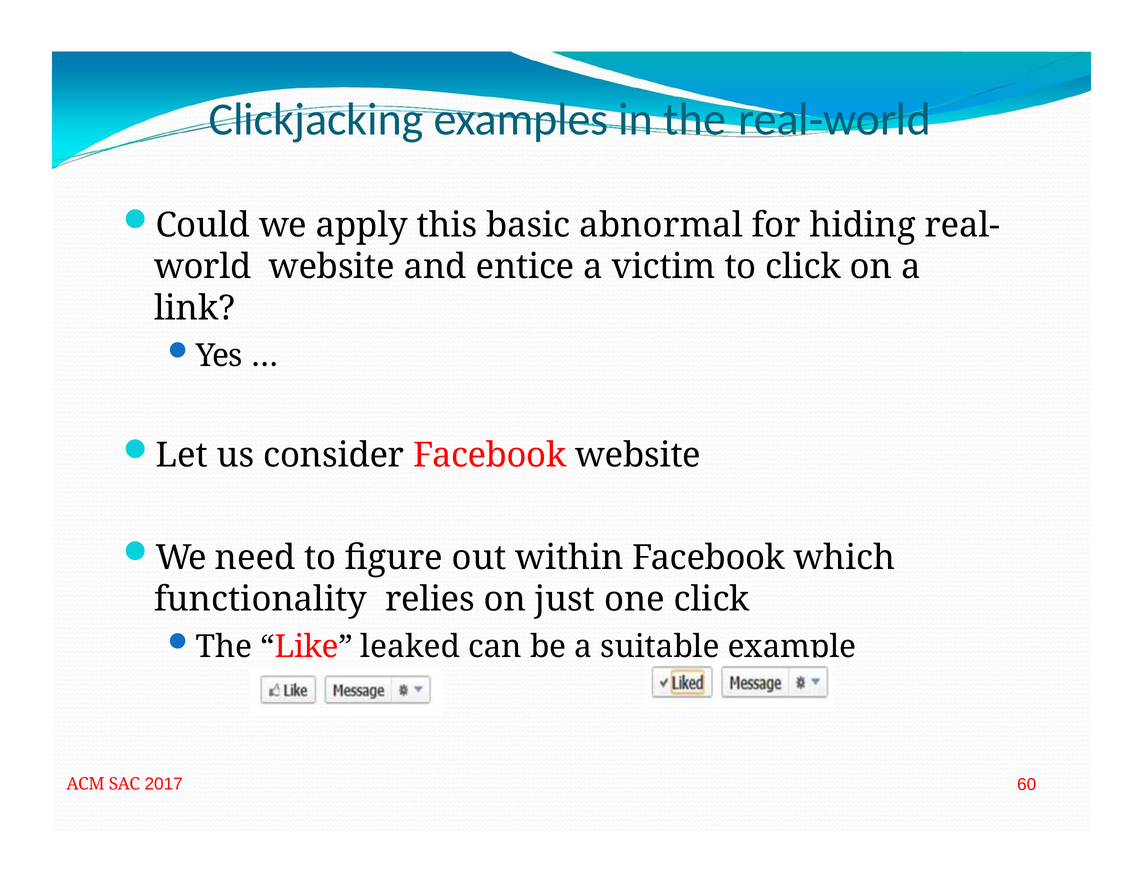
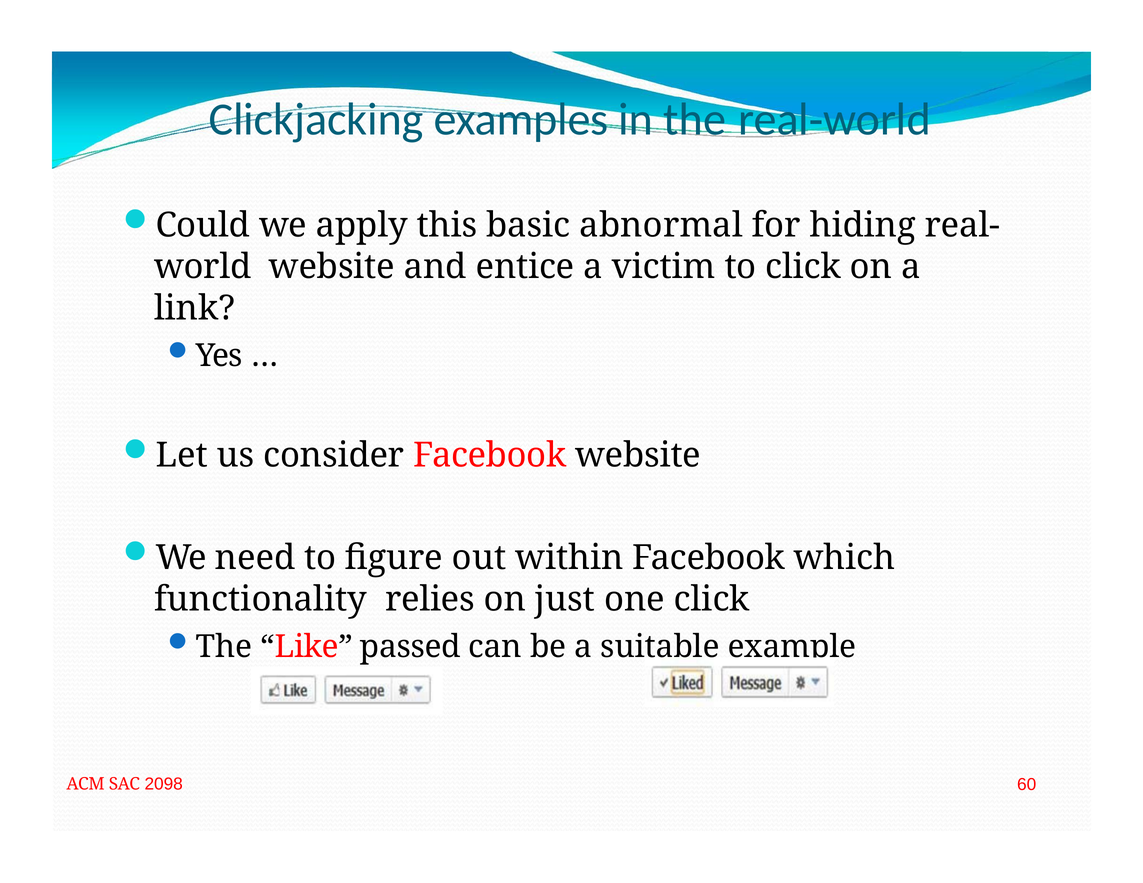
leaked: leaked -> passed
2017: 2017 -> 2098
